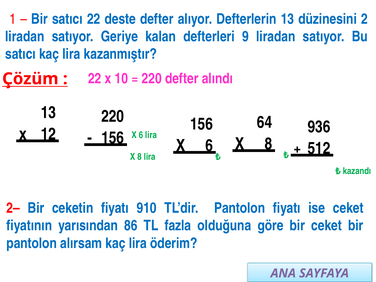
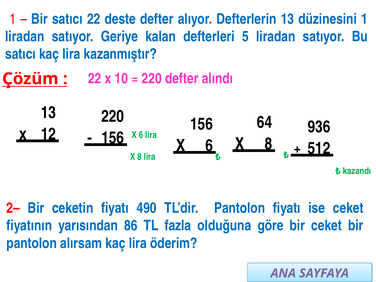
düzinesini 2: 2 -> 1
9: 9 -> 5
910: 910 -> 490
